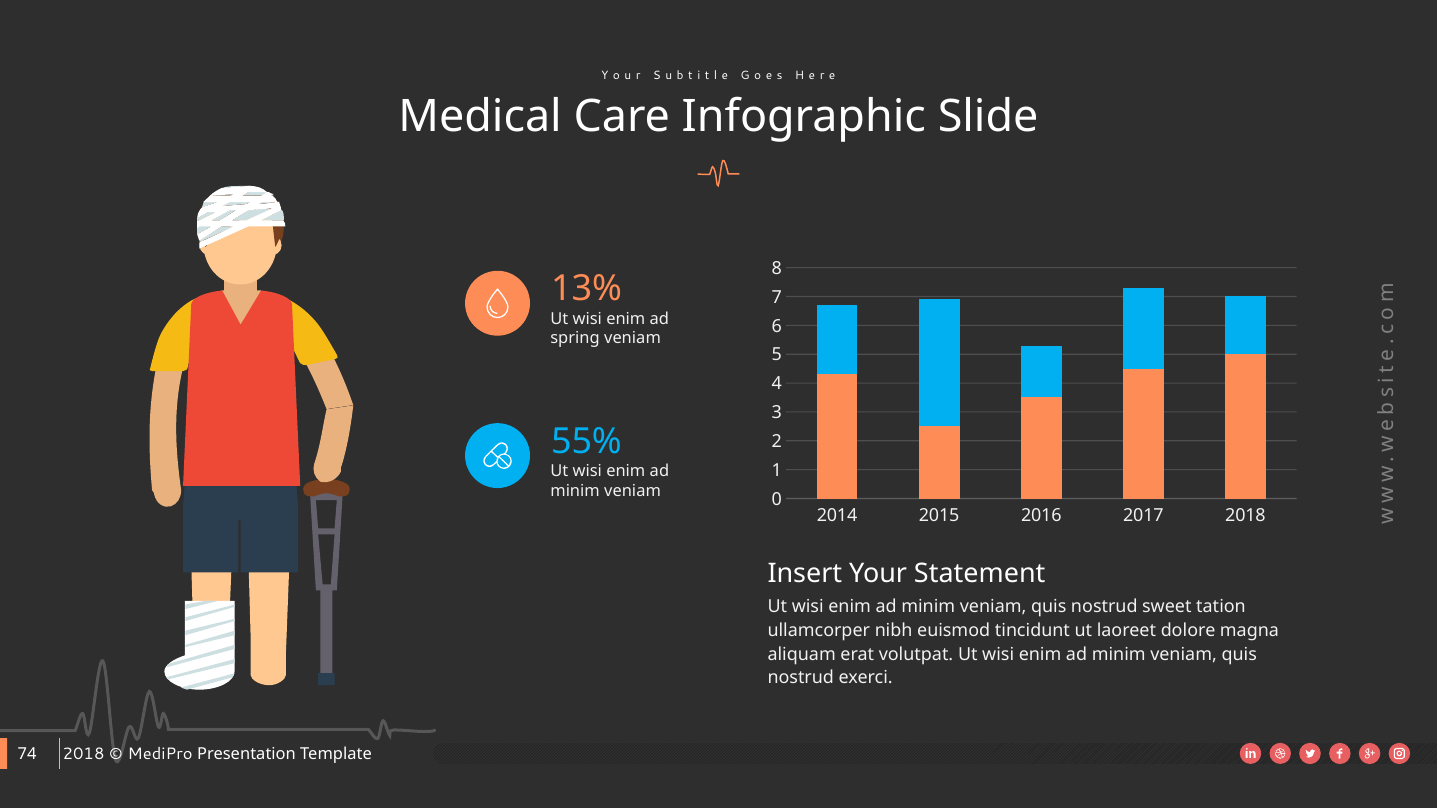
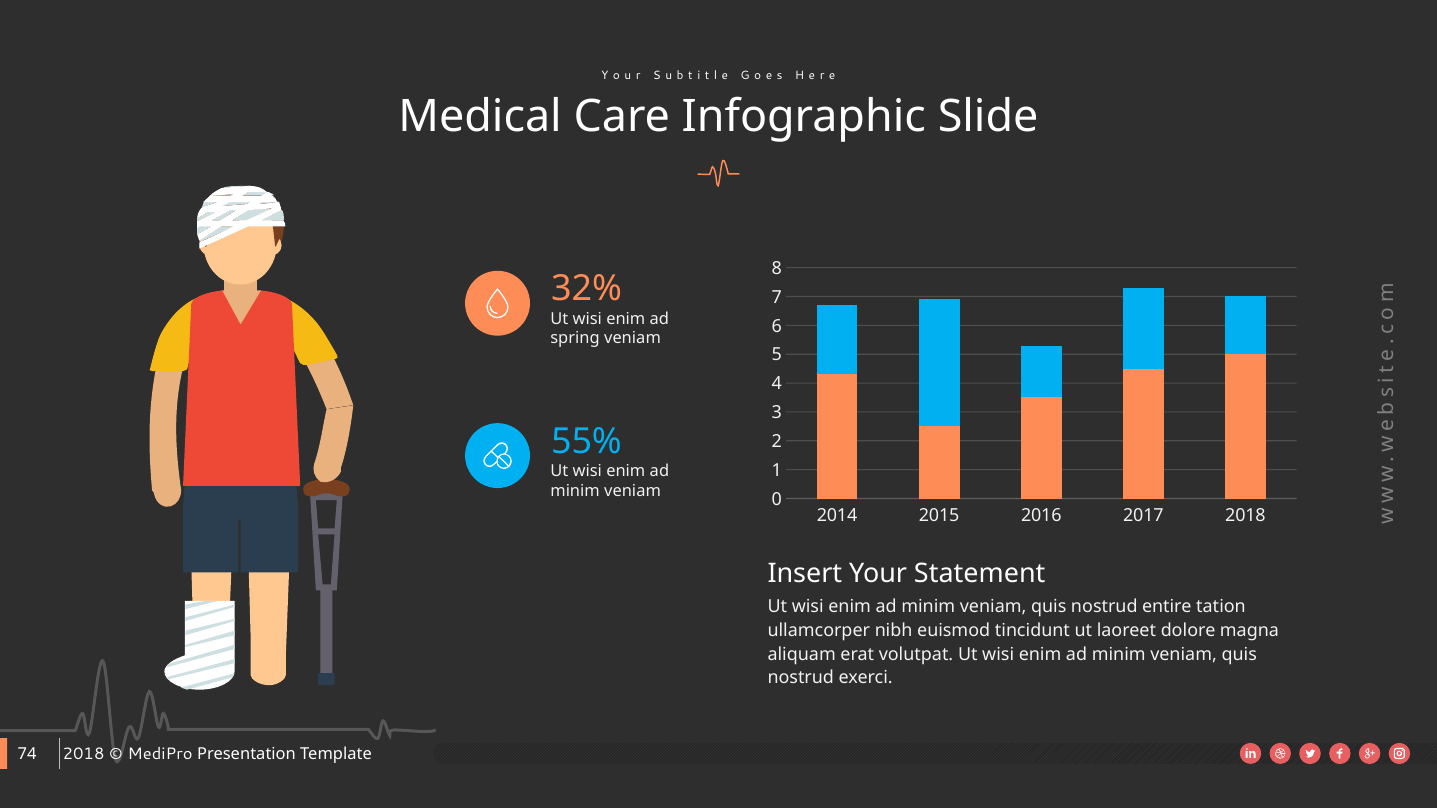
13%: 13% -> 32%
sweet: sweet -> entire
